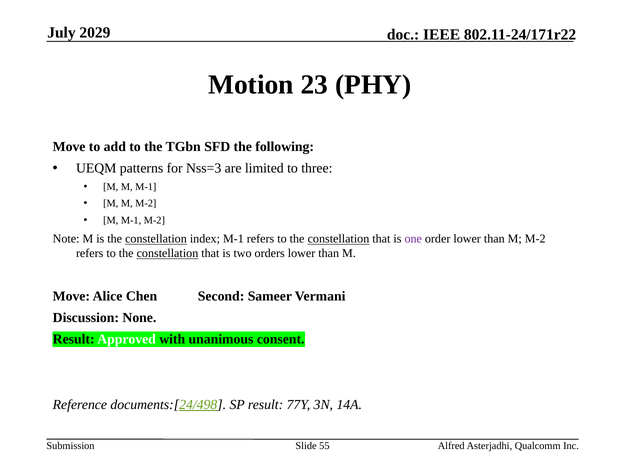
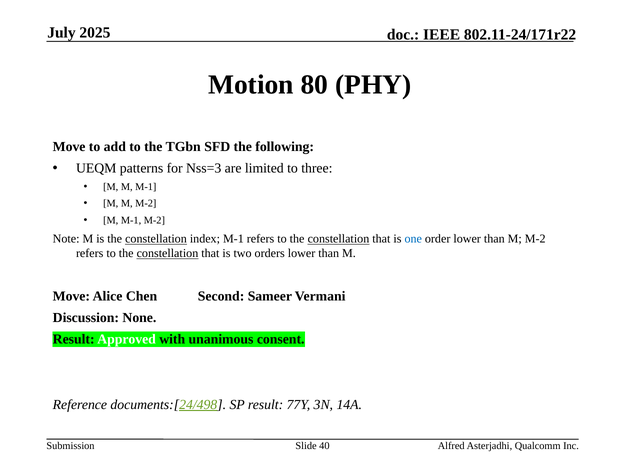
2029: 2029 -> 2025
23: 23 -> 80
one colour: purple -> blue
55: 55 -> 40
